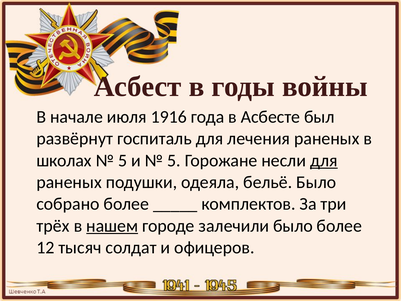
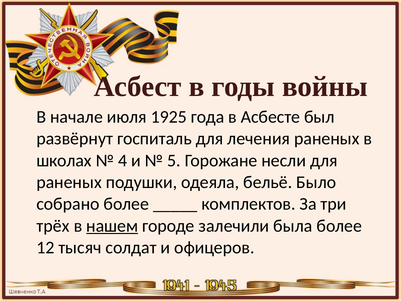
1916: 1916 -> 1925
5 at (123, 160): 5 -> 4
для at (324, 160) underline: present -> none
залечили было: было -> была
